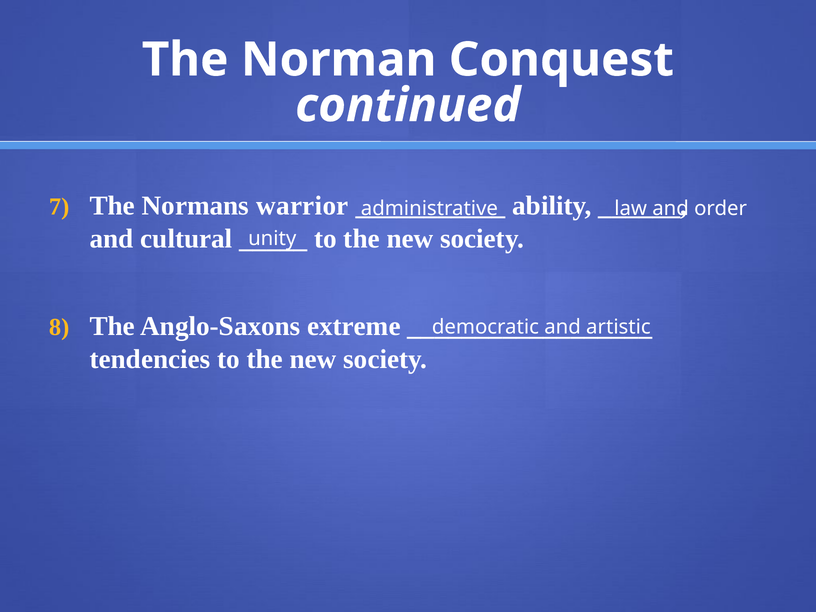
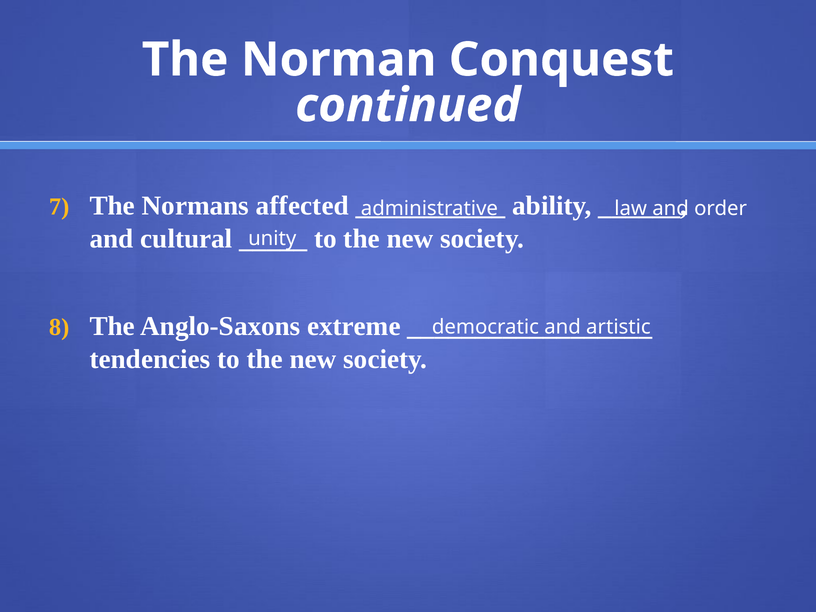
warrior: warrior -> affected
